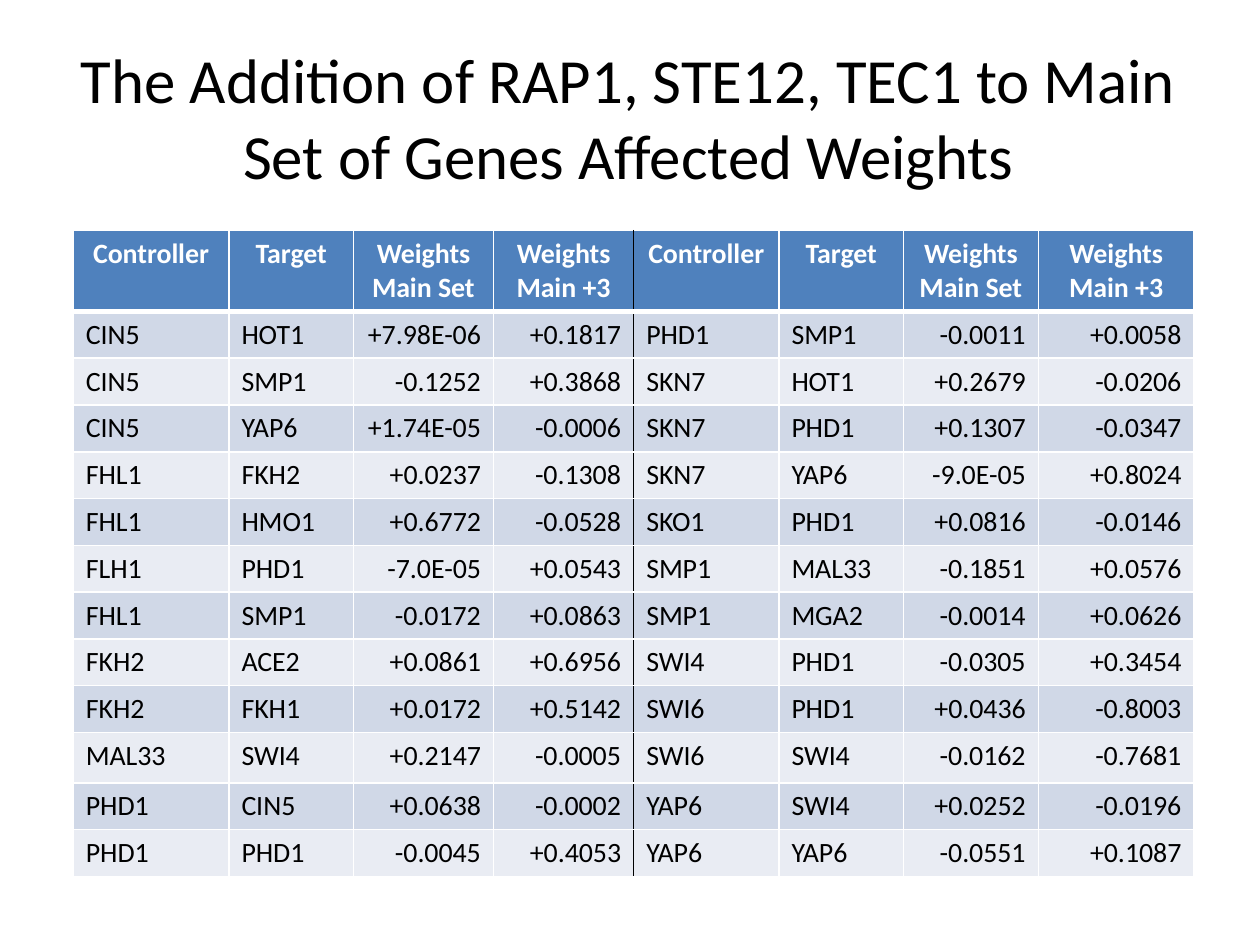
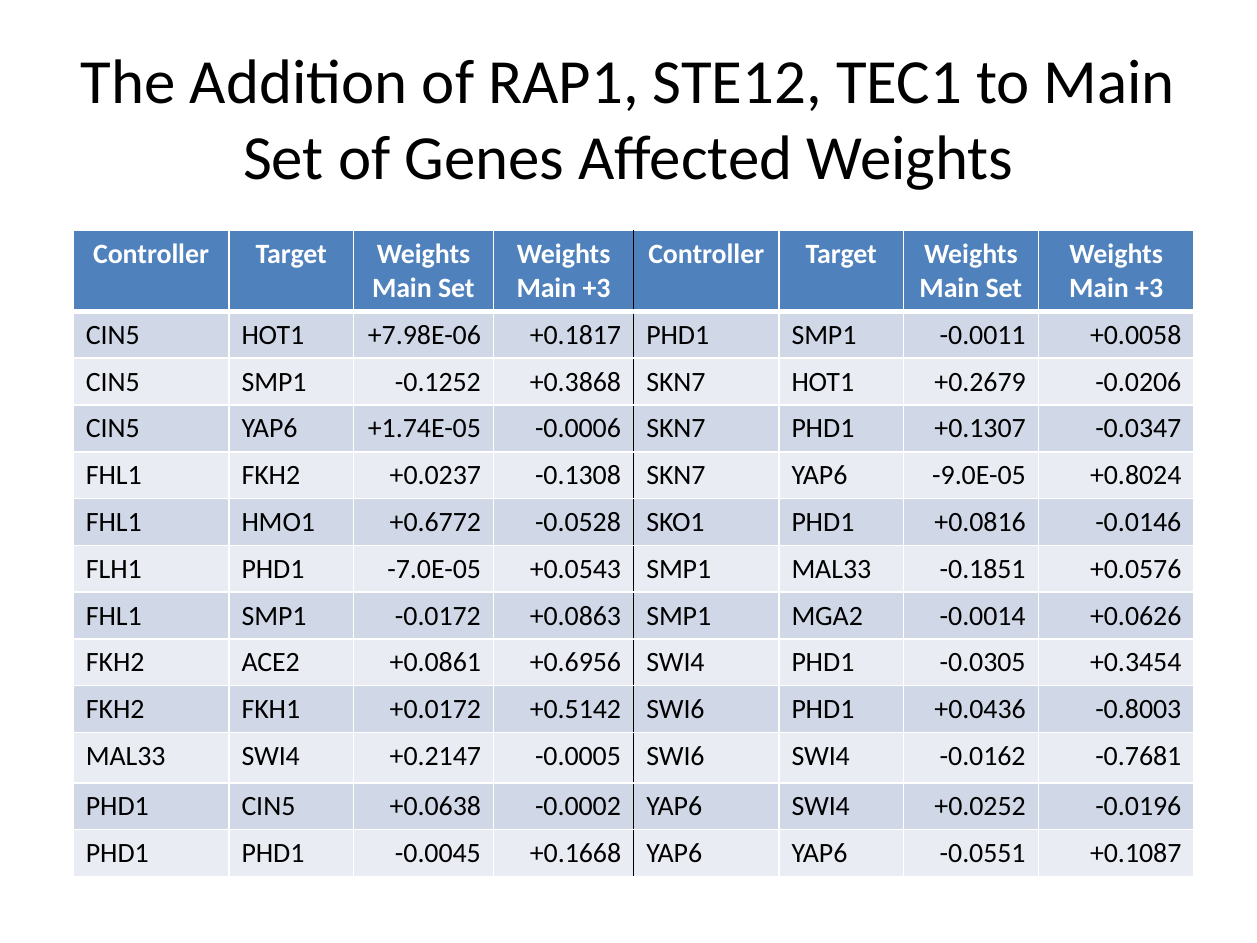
+0.4053: +0.4053 -> +0.1668
